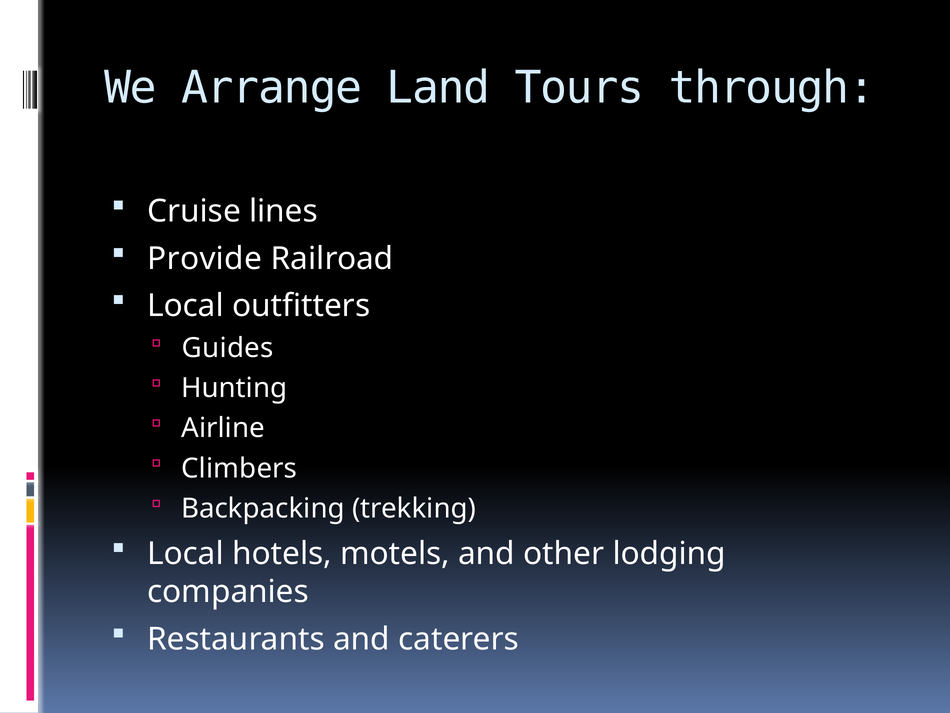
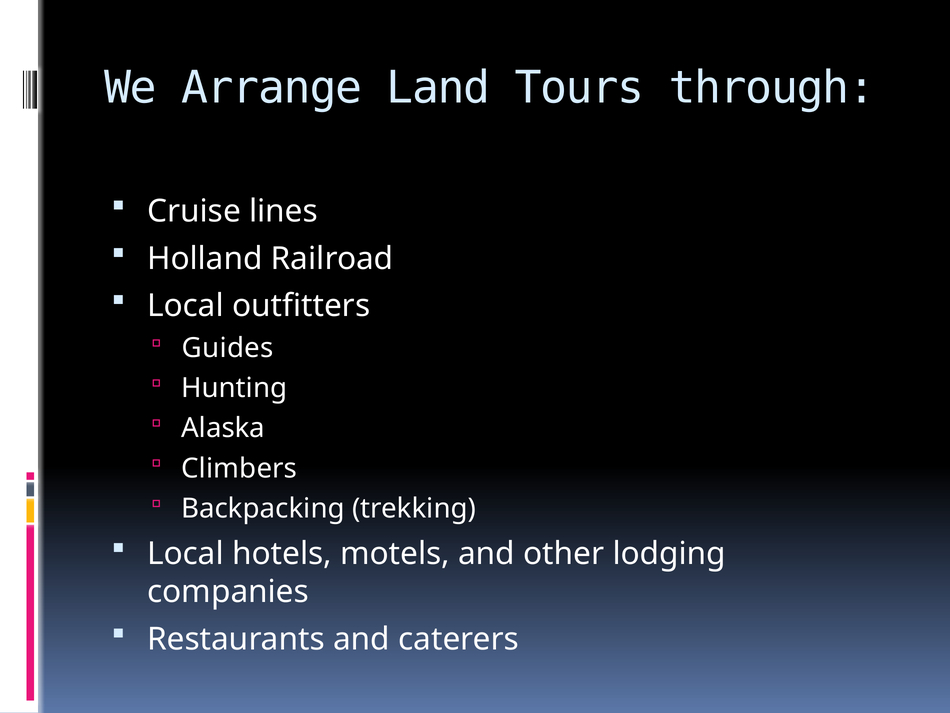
Provide: Provide -> Holland
Airline: Airline -> Alaska
